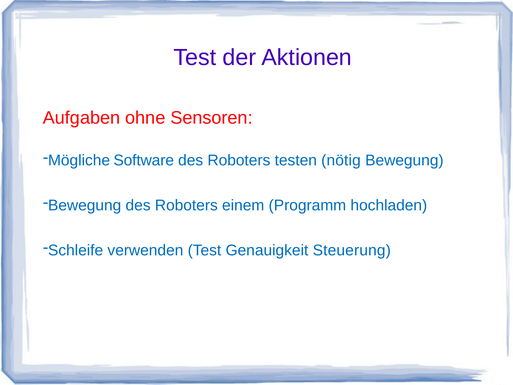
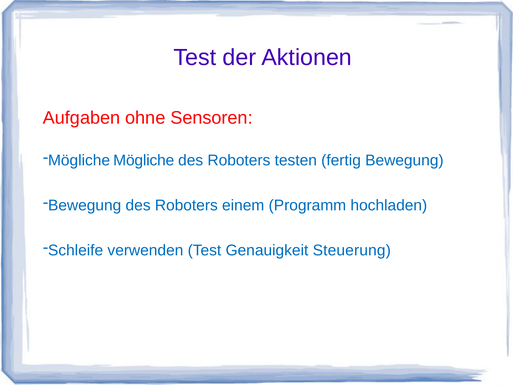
Mögliche Software: Software -> Mögliche
nötig: nötig -> fertig
